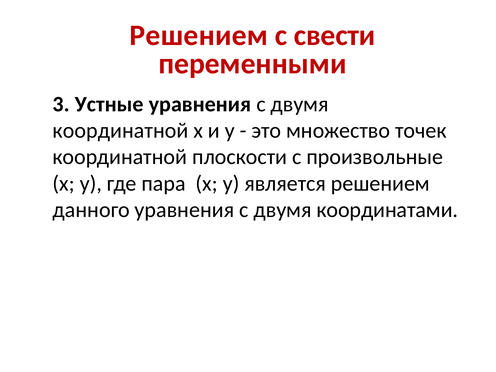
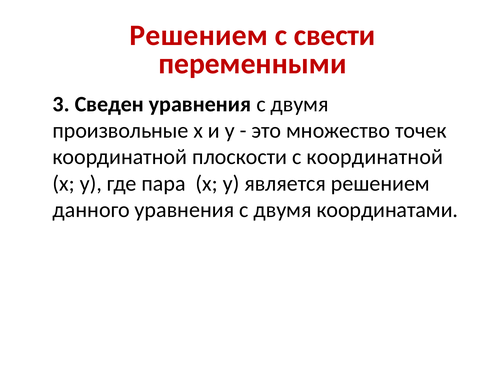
Устные: Устные -> Сведен
координатной at (121, 131): координатной -> произвольные
с произвольные: произвольные -> координатной
